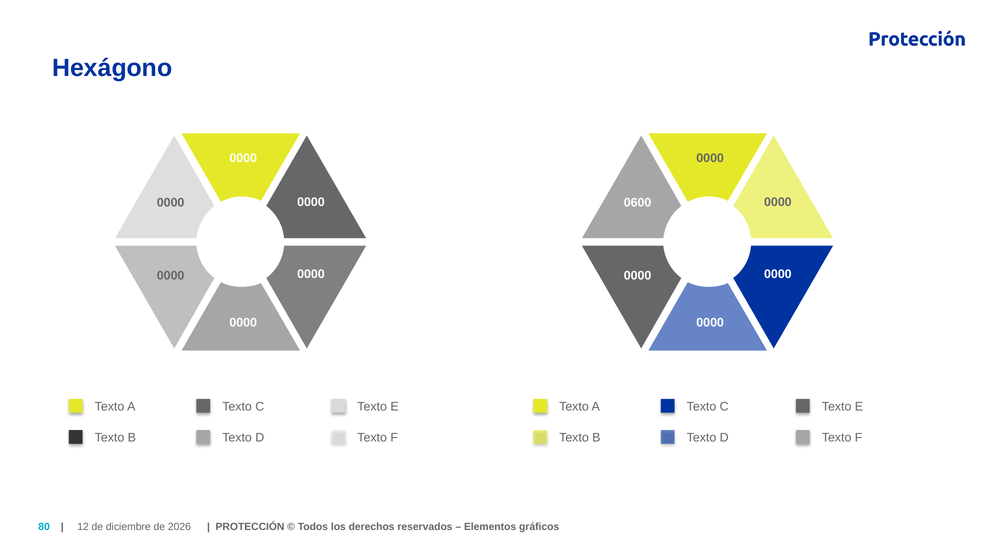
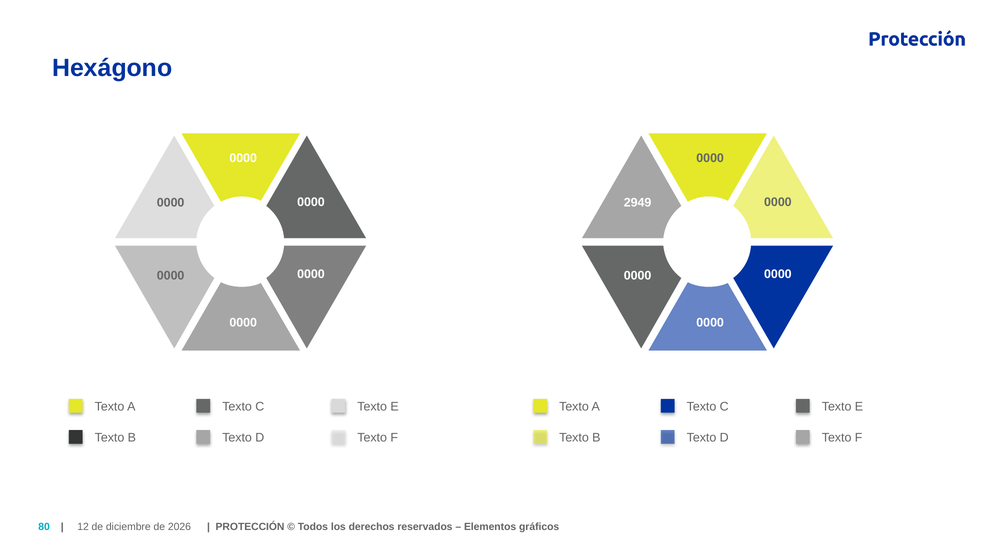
0600: 0600 -> 2949
